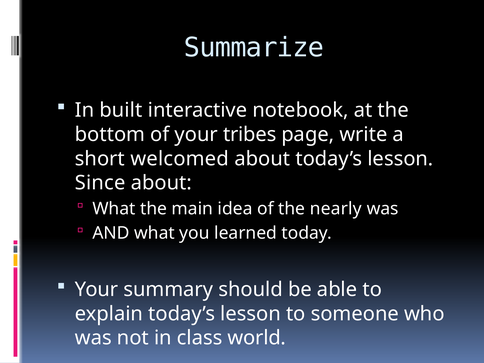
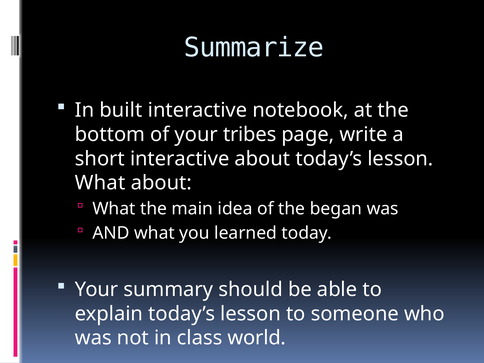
short welcomed: welcomed -> interactive
Since at (100, 183): Since -> What
nearly: nearly -> began
